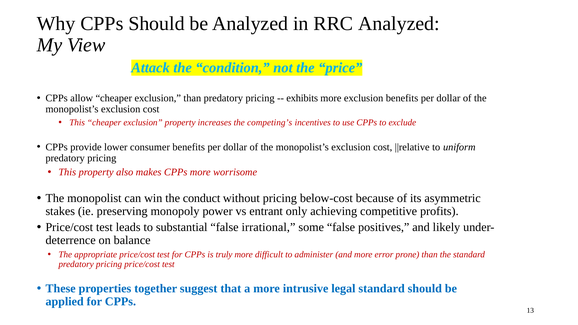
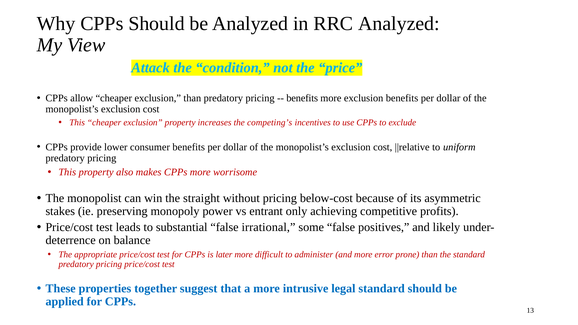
exhibits at (302, 98): exhibits -> benefits
conduct: conduct -> straight
truly: truly -> later
